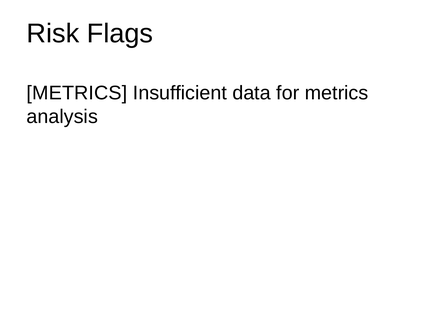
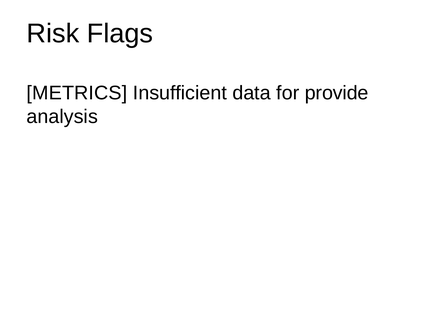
for metrics: metrics -> provide
